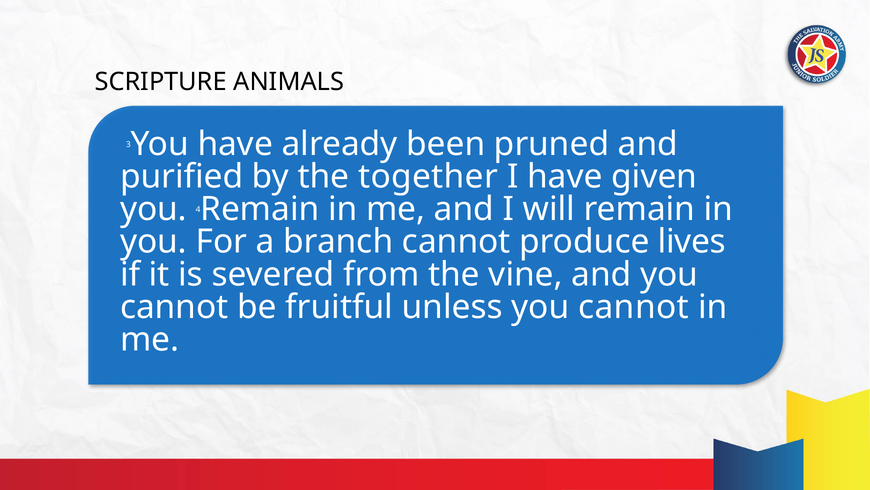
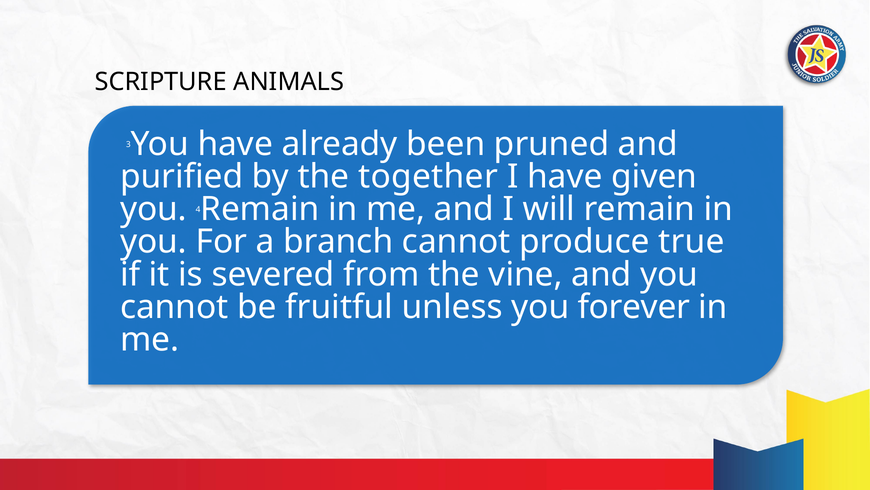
lives: lives -> true
unless you cannot: cannot -> forever
